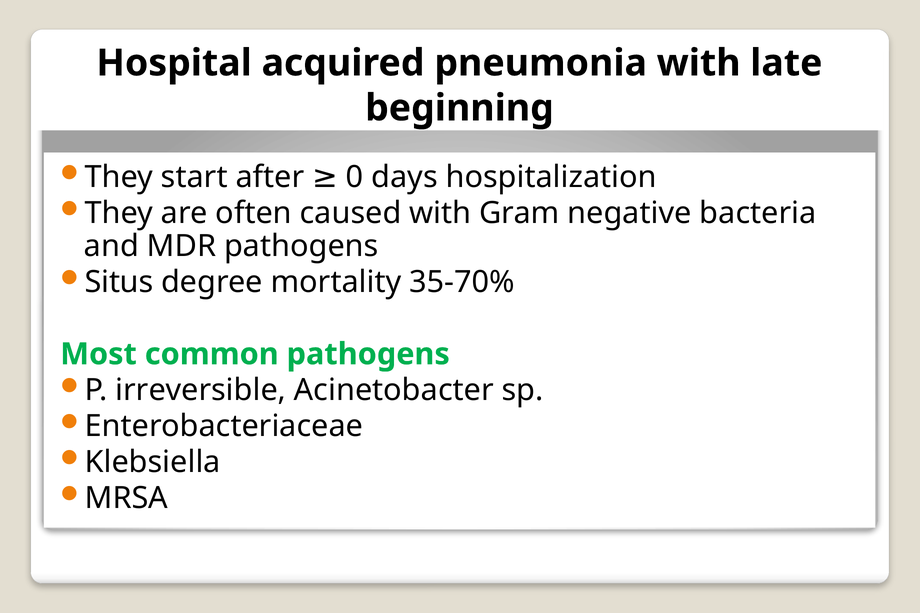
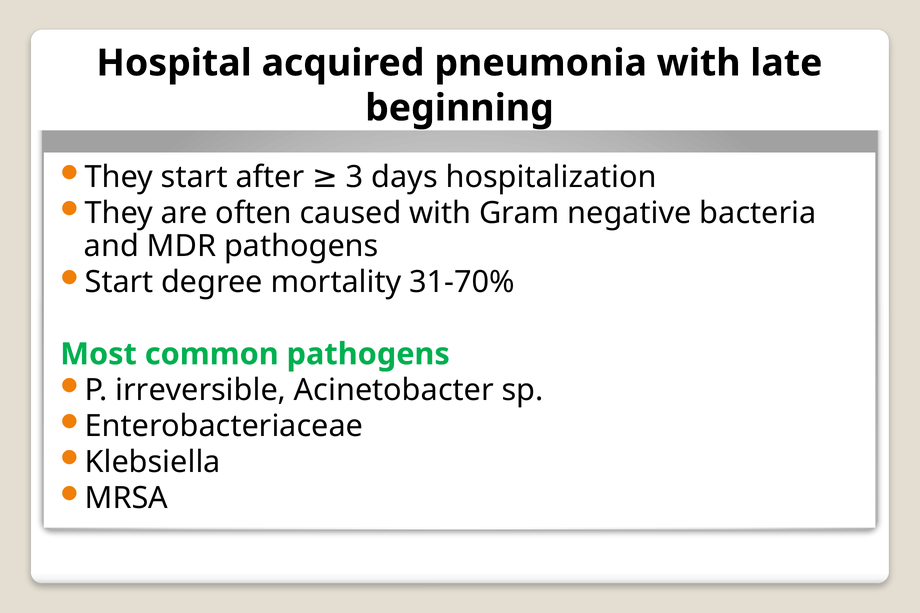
0: 0 -> 3
Situs at (119, 282): Situs -> Start
35-70%: 35-70% -> 31-70%
